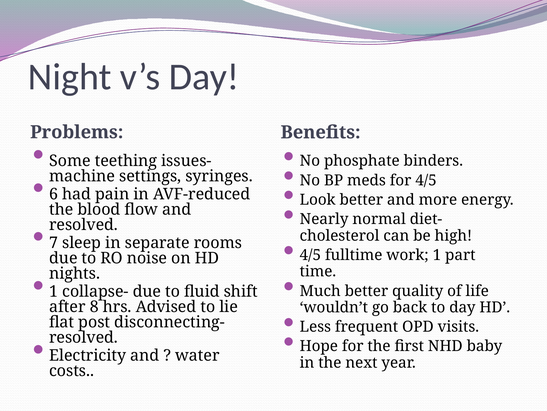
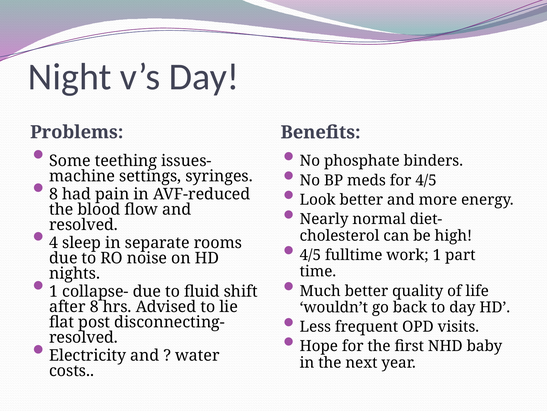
6 at (54, 194): 6 -> 8
7: 7 -> 4
